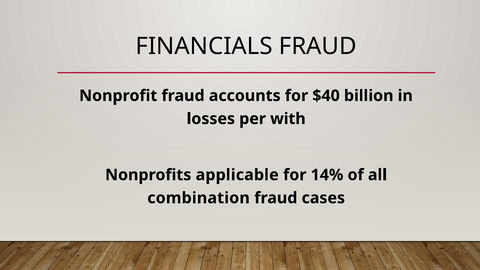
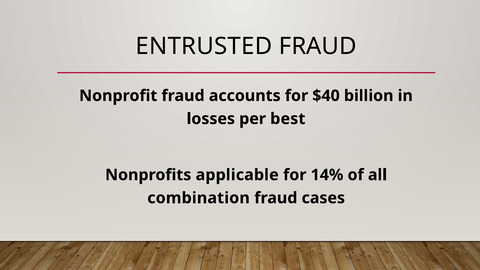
FINANCIALS: FINANCIALS -> ENTRUSTED
with: with -> best
